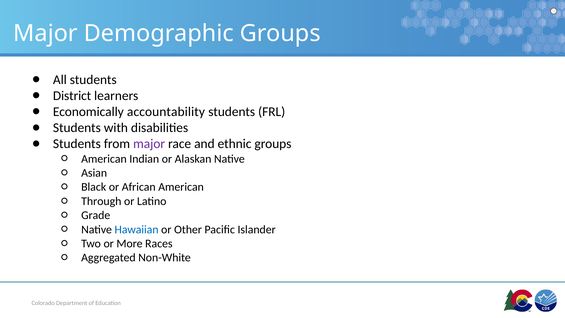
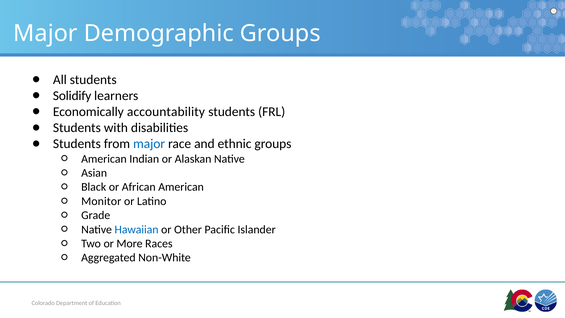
District: District -> Solidify
major at (149, 144) colour: purple -> blue
Through: Through -> Monitor
